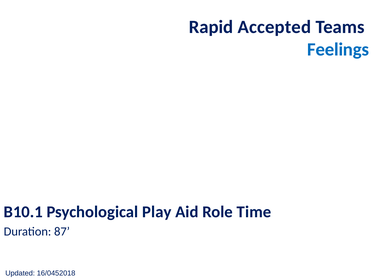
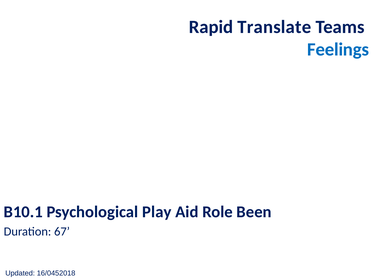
Accepted: Accepted -> Translate
Time: Time -> Been
87: 87 -> 67
